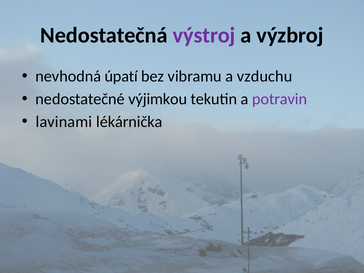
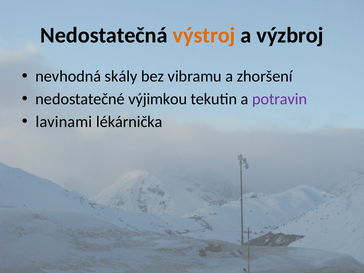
výstroj colour: purple -> orange
úpatí: úpatí -> skály
vzduchu: vzduchu -> zhoršení
